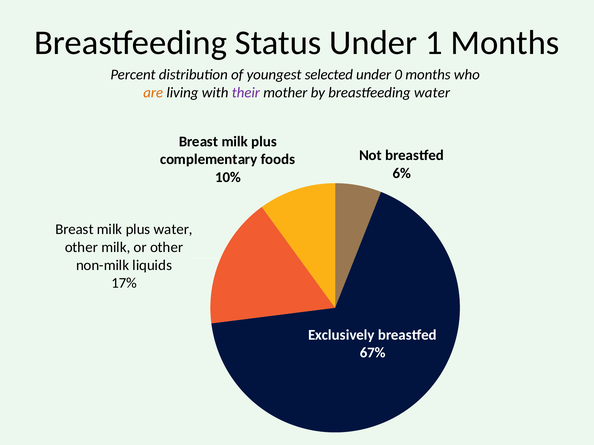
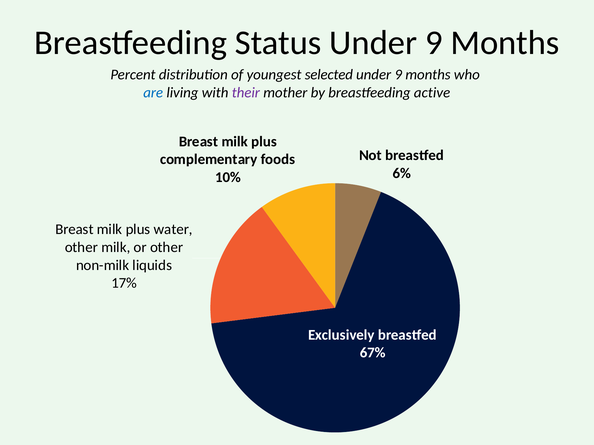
Status Under 1: 1 -> 9
0 at (398, 75): 0 -> 9
are colour: orange -> blue
breastfeeding water: water -> active
